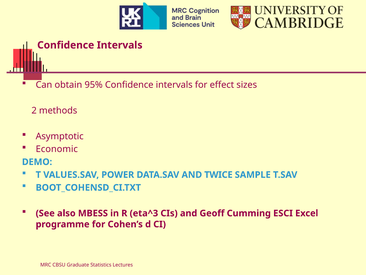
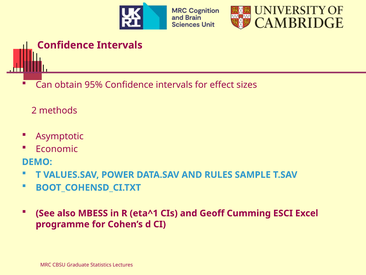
TWICE: TWICE -> RULES
eta^3: eta^3 -> eta^1
